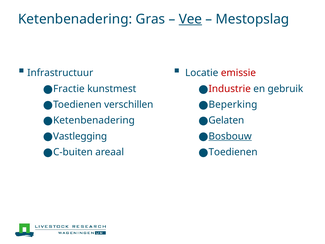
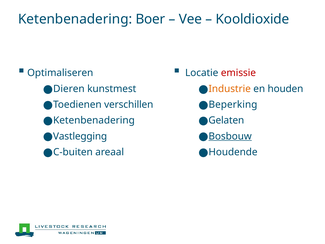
Gras: Gras -> Boer
Vee underline: present -> none
Mestopslag: Mestopslag -> Kooldioxide
Infrastructuur: Infrastructuur -> Optimaliseren
Fractie: Fractie -> Dieren
Industrie colour: red -> orange
gebruik: gebruik -> houden
Toedienen at (233, 152): Toedienen -> Houdende
